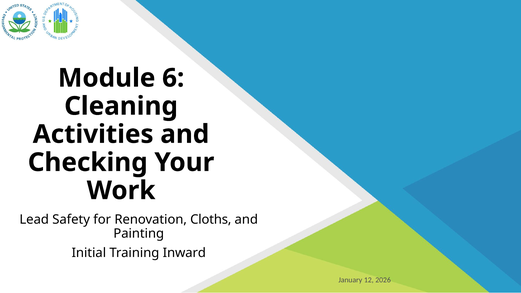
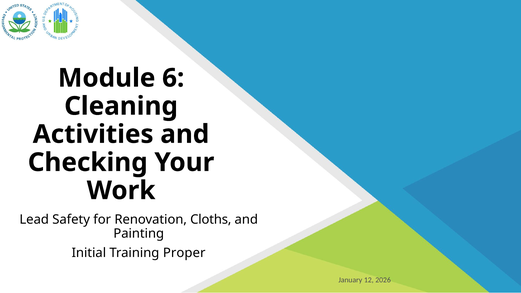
Inward: Inward -> Proper
